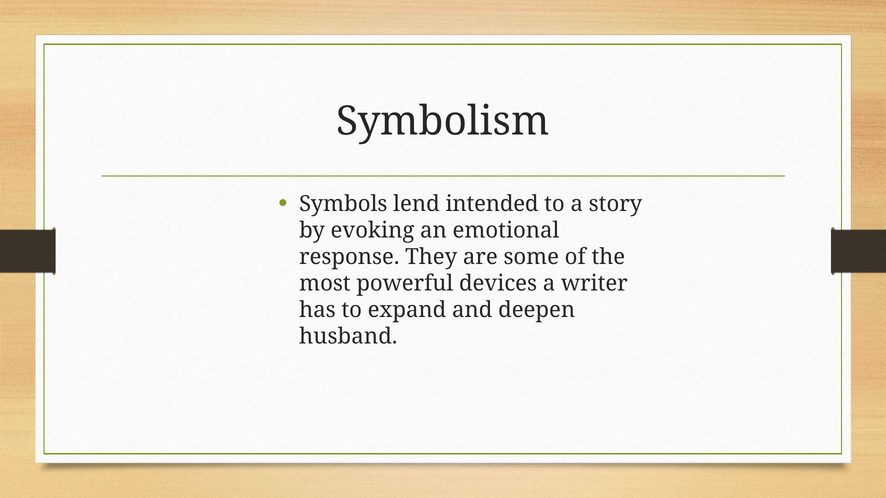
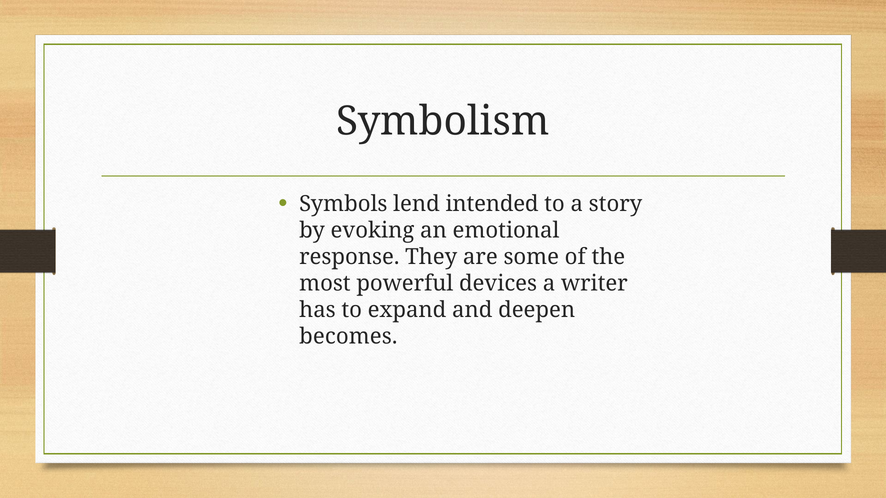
husband: husband -> becomes
